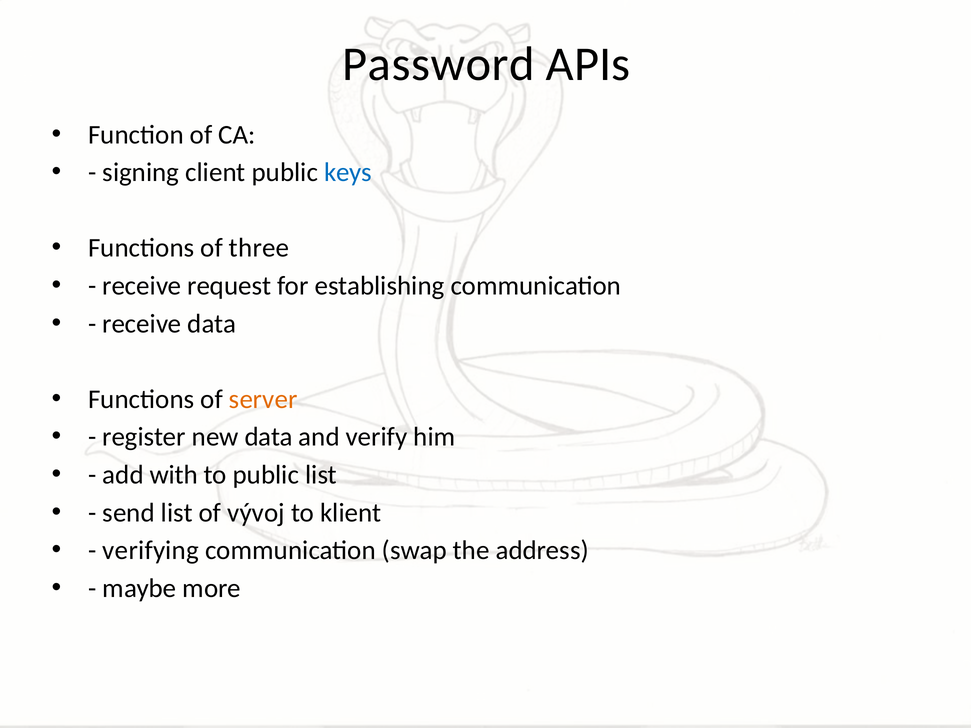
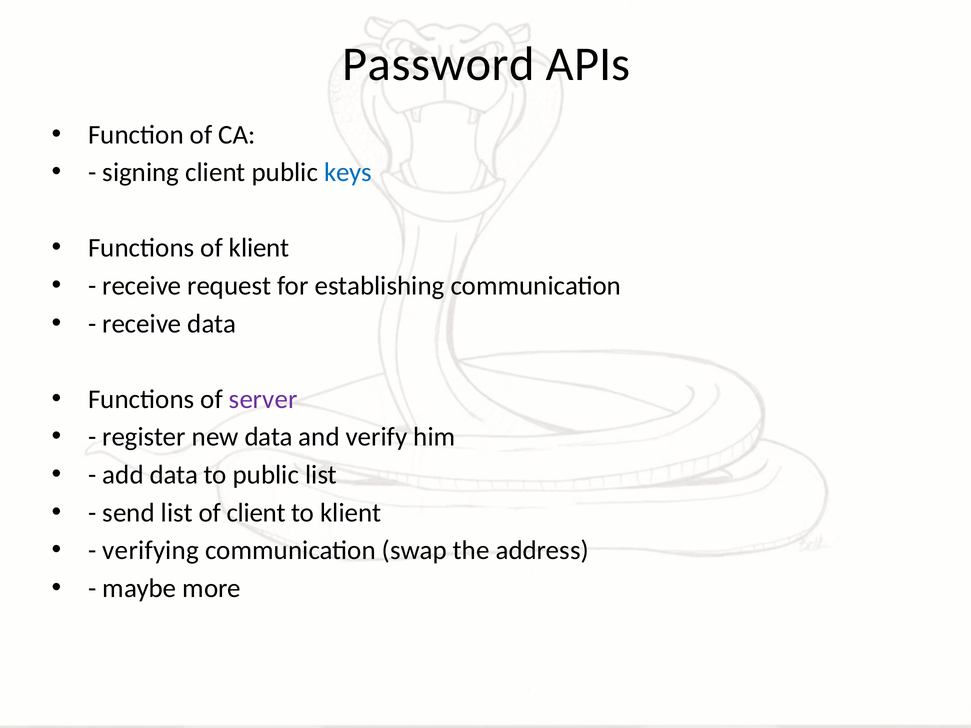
of three: three -> klient
server colour: orange -> purple
add with: with -> data
of vývoj: vývoj -> client
